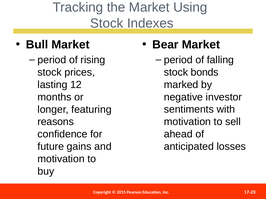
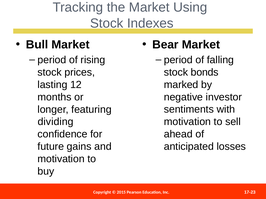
reasons: reasons -> dividing
